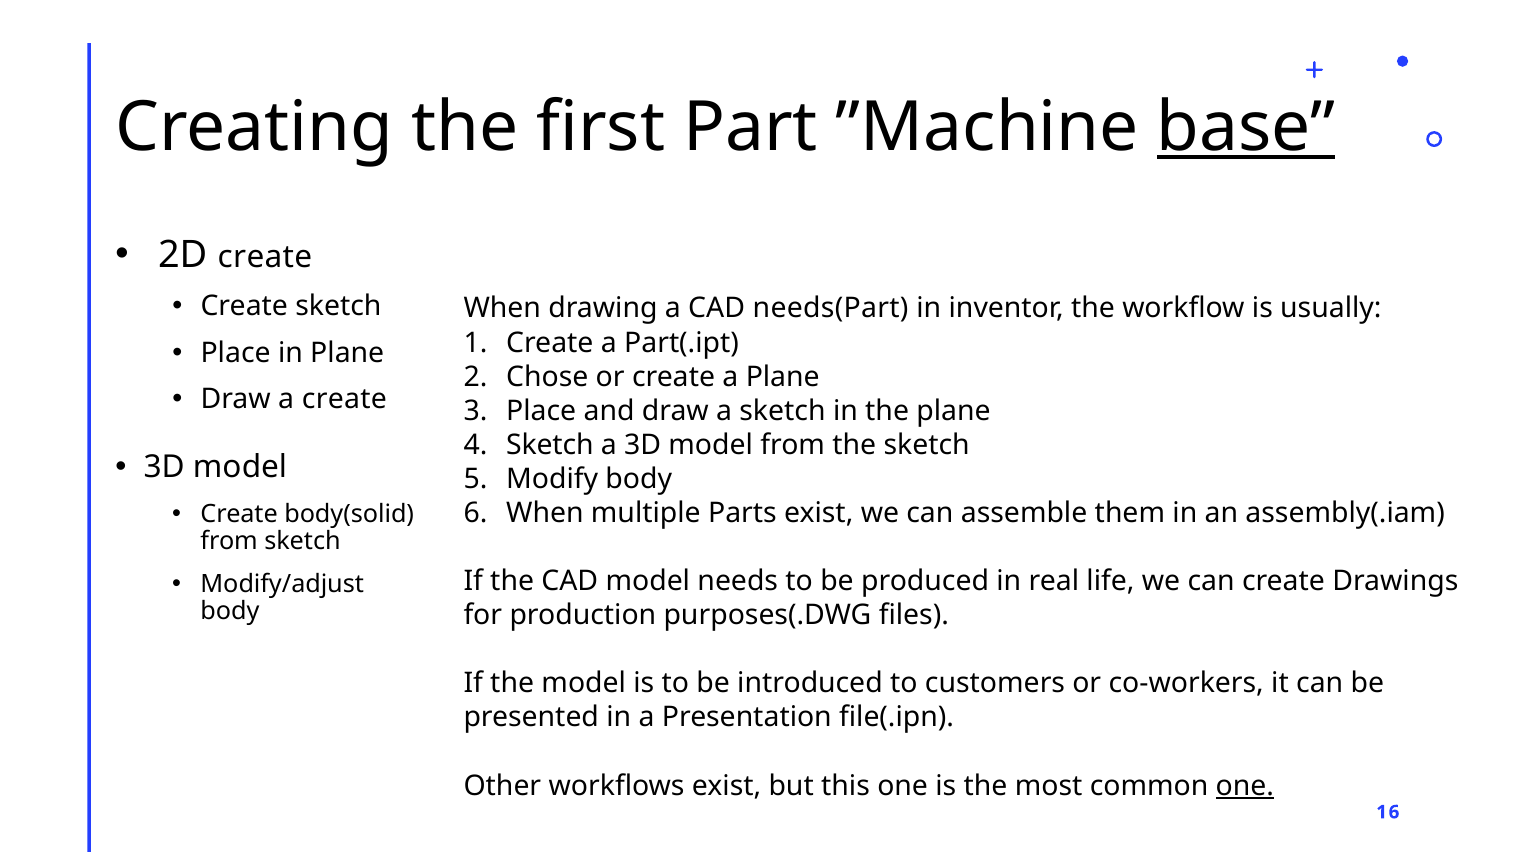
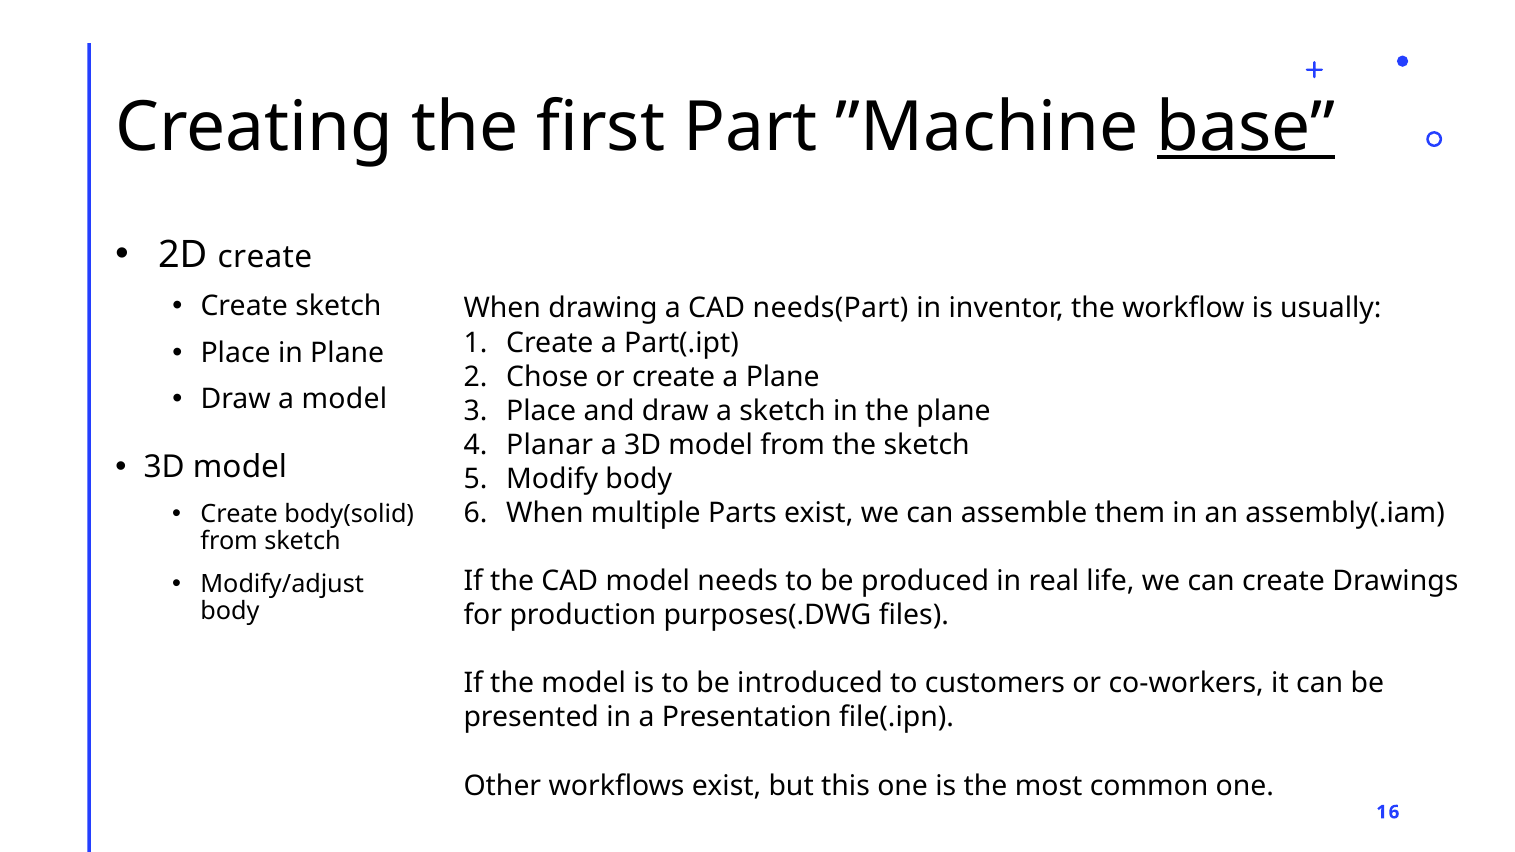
a create: create -> model
Sketch at (550, 445): Sketch -> Planar
one at (1245, 786) underline: present -> none
